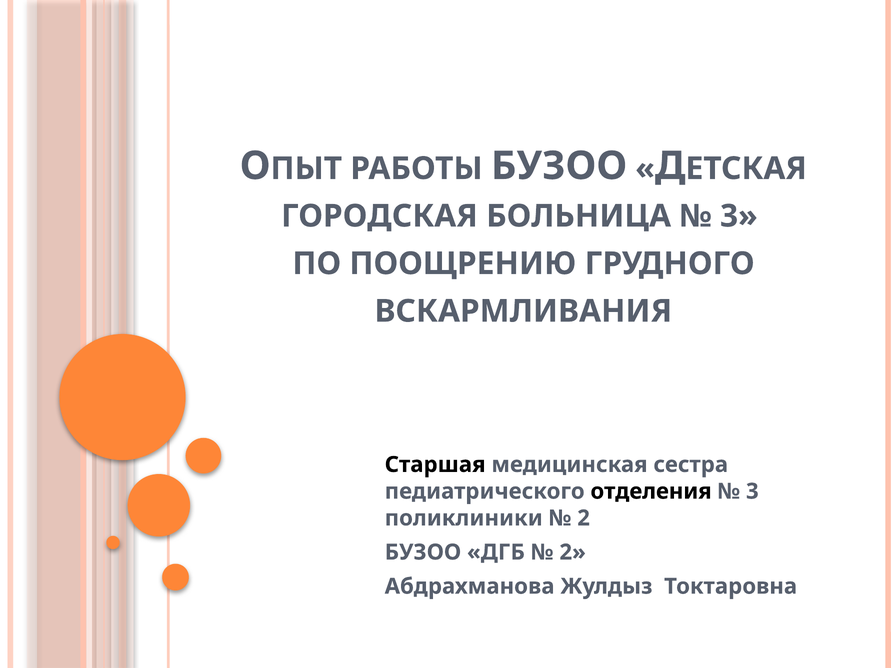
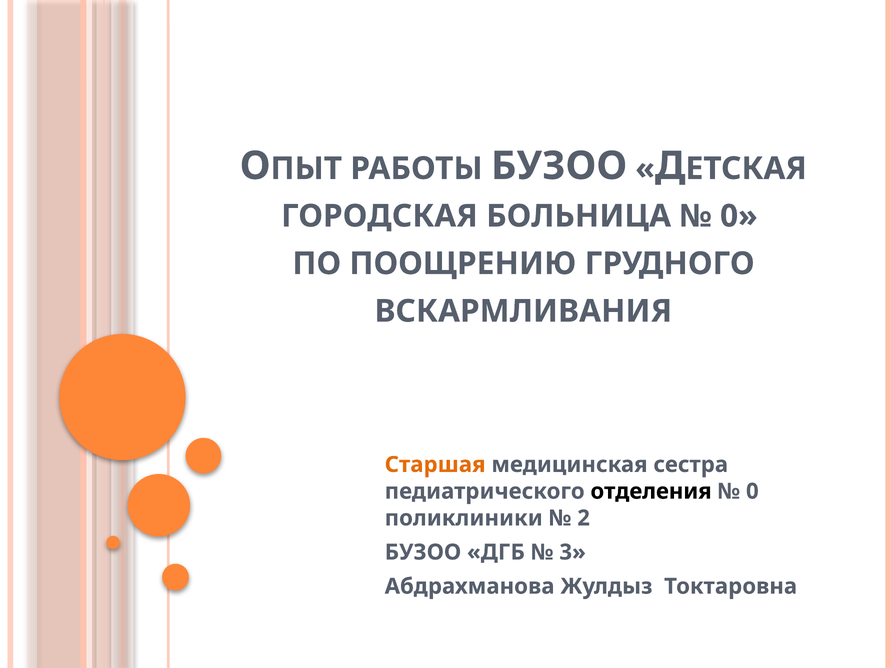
3 at (739, 216): 3 -> 0
Старшая colour: black -> orange
3 at (752, 492): 3 -> 0
2 at (573, 552): 2 -> 3
